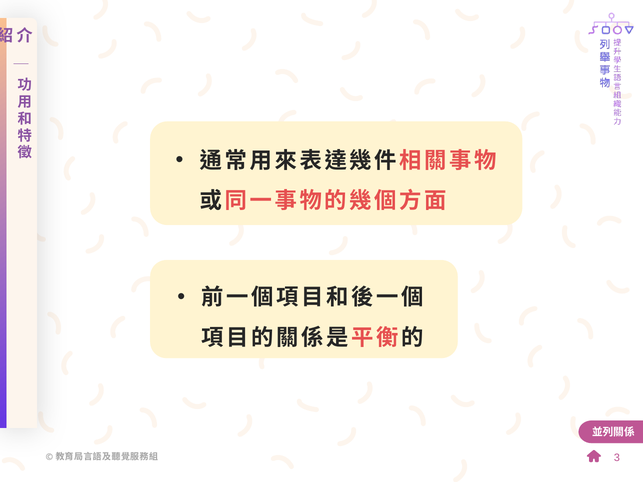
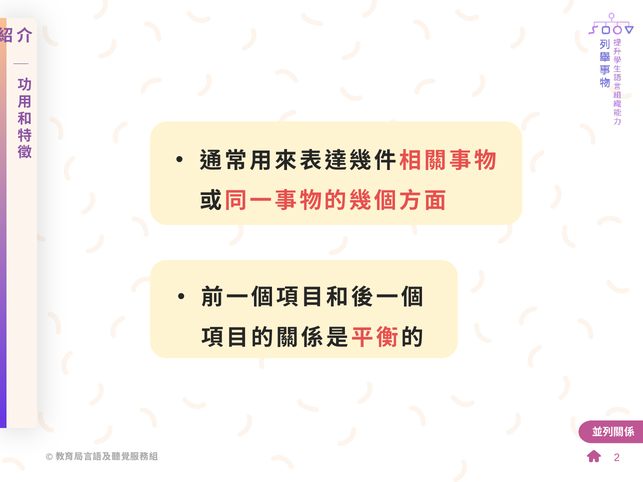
3: 3 -> 2
